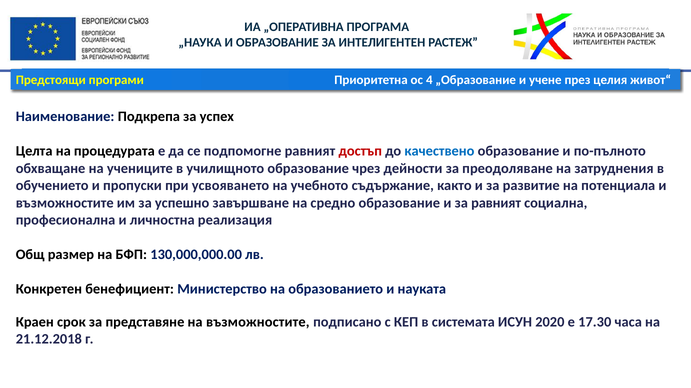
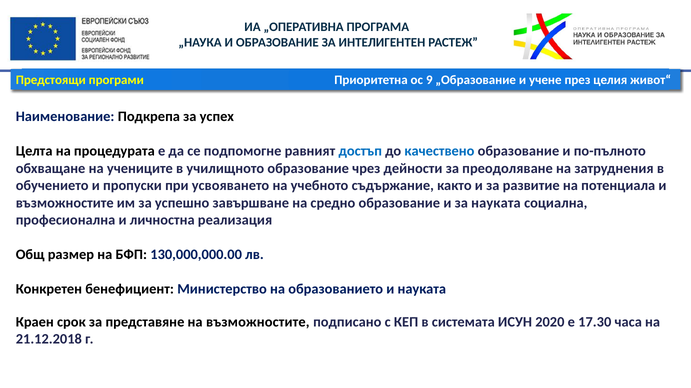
4: 4 -> 9
достъп colour: red -> blue
за равният: равният -> науката
